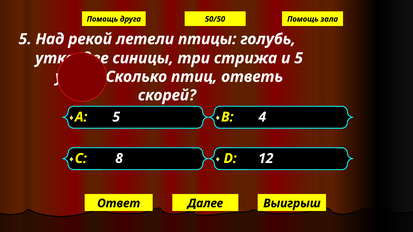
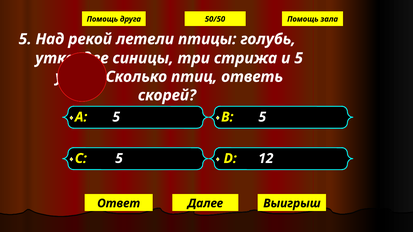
В 4: 4 -> 5
С 8: 8 -> 5
